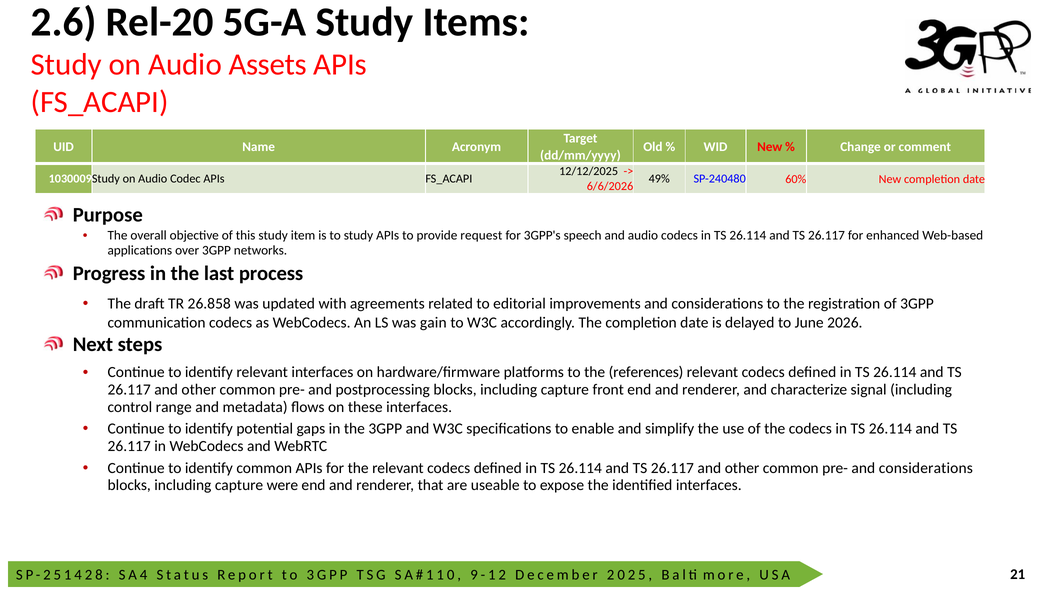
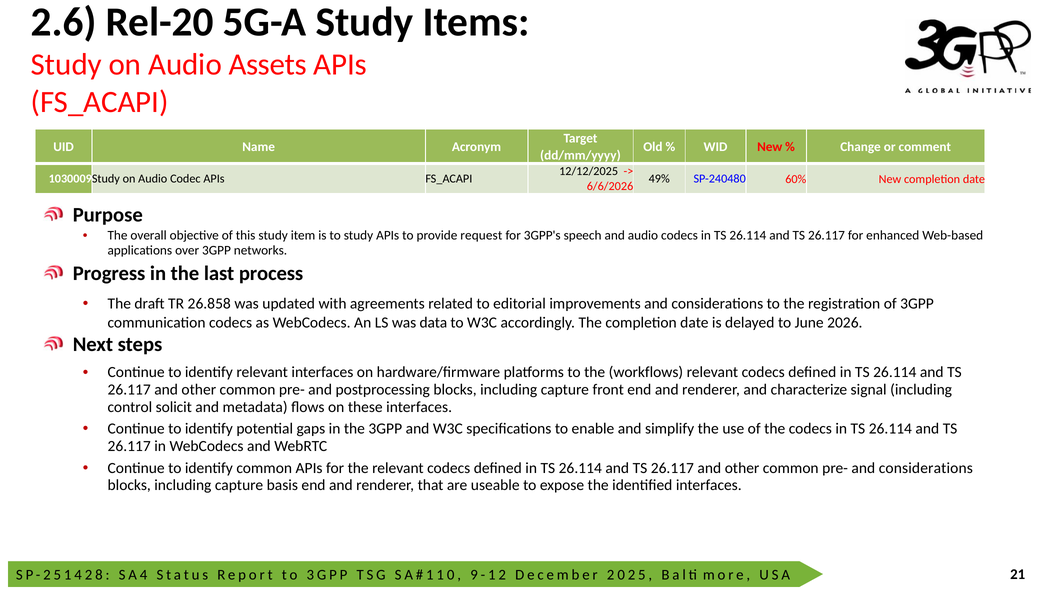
gain: gain -> data
references: references -> workflows
range: range -> solicit
were: were -> basis
